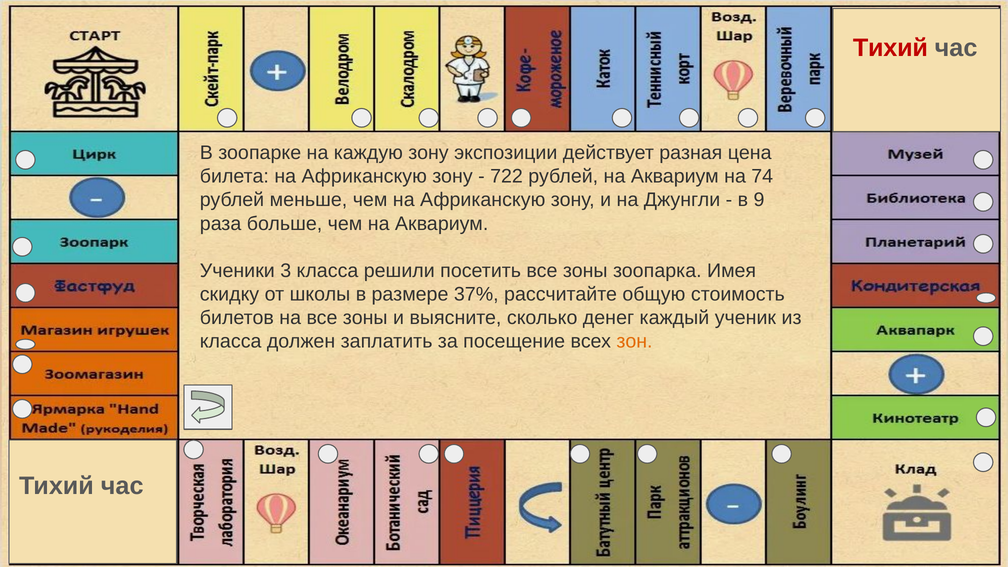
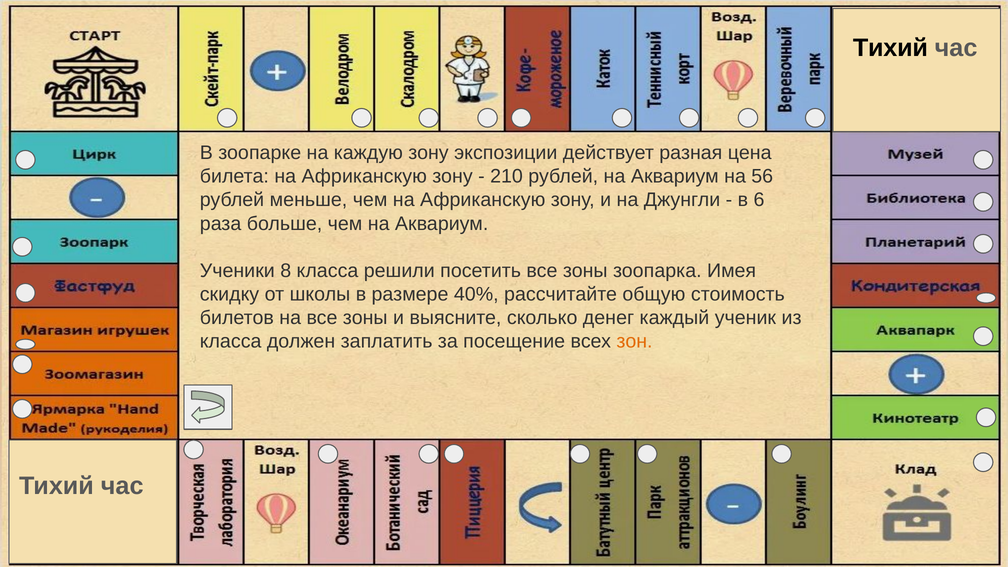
Тихий at (890, 48) colour: red -> black
722: 722 -> 210
74: 74 -> 56
9: 9 -> 6
3: 3 -> 8
37%: 37% -> 40%
